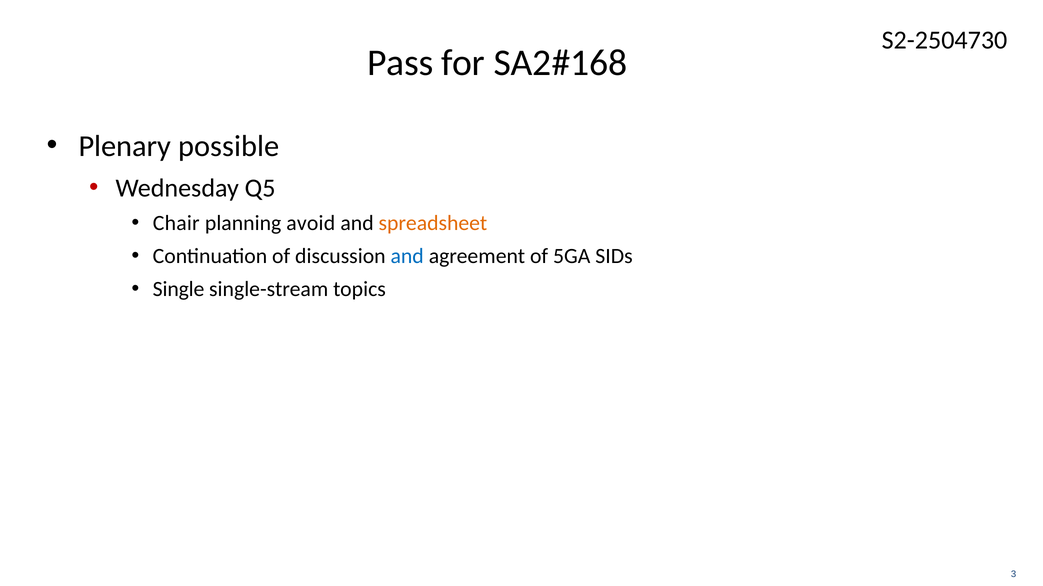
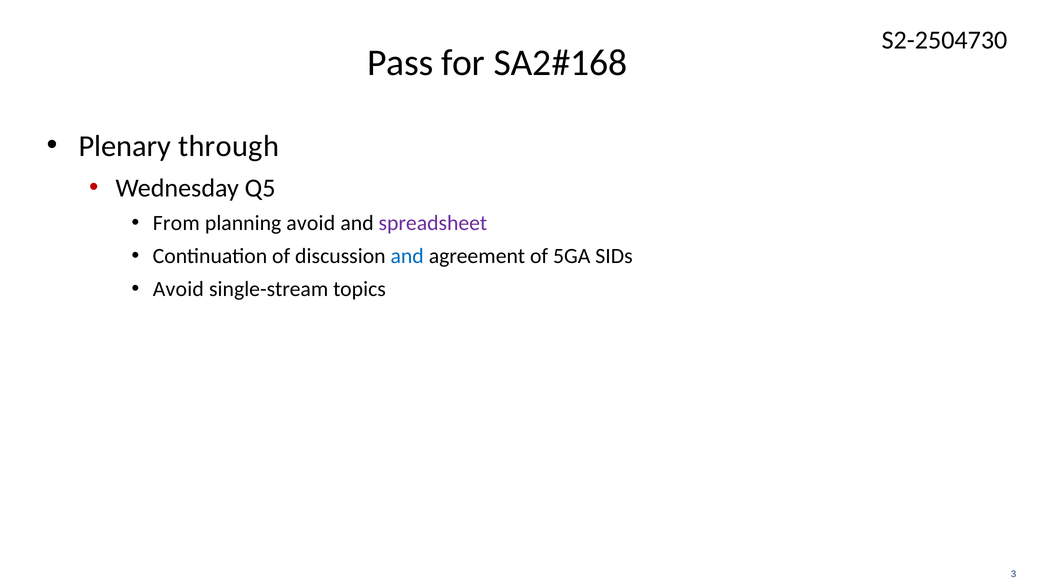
possible: possible -> through
Chair: Chair -> From
spreadsheet colour: orange -> purple
Single at (179, 289): Single -> Avoid
